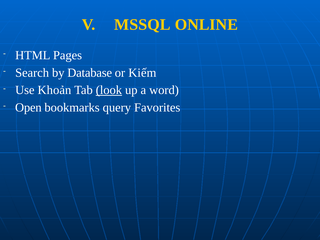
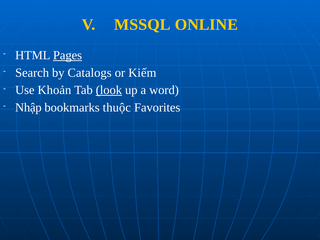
Pages underline: none -> present
Database: Database -> Catalogs
Open: Open -> Nhập
query: query -> thuộc
